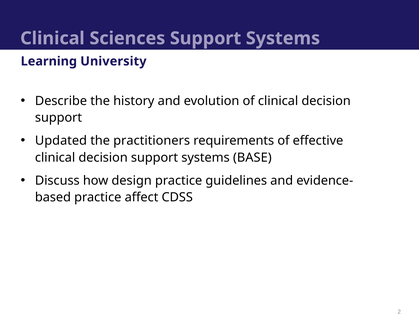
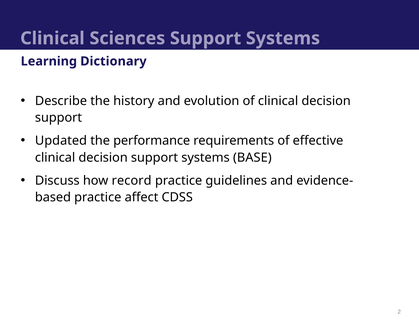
University: University -> Dictionary
practitioners: practitioners -> performance
design: design -> record
